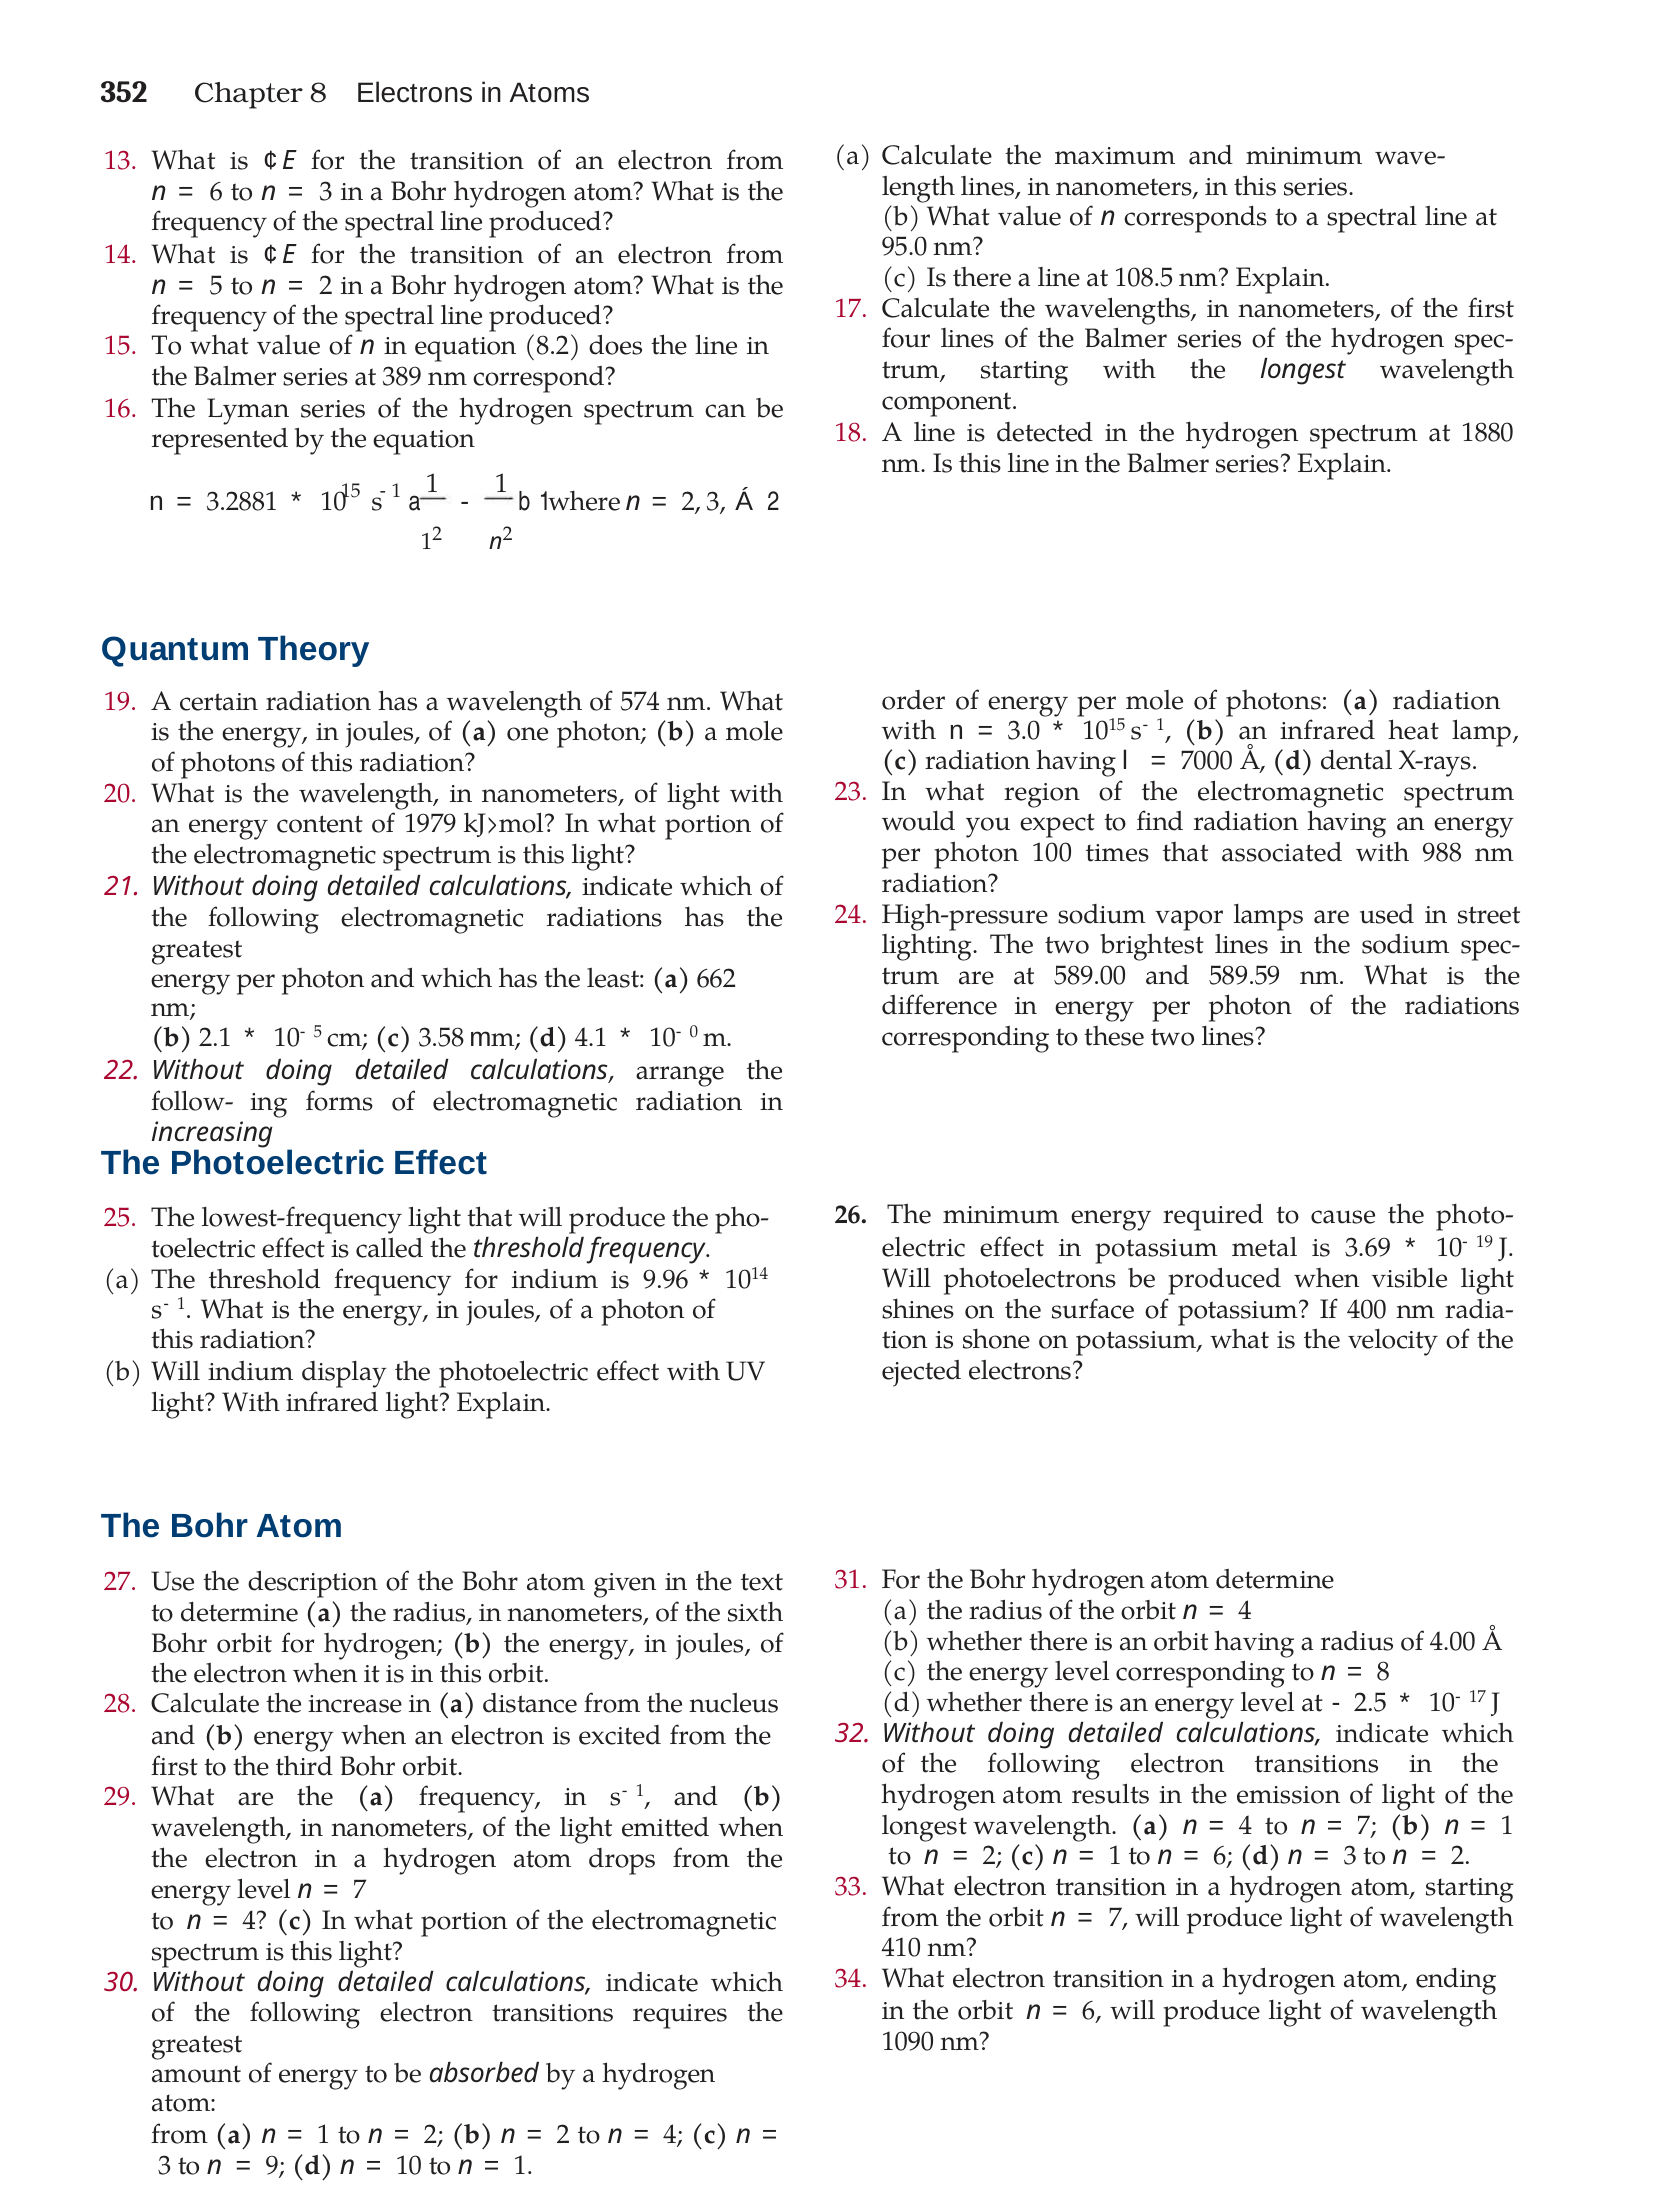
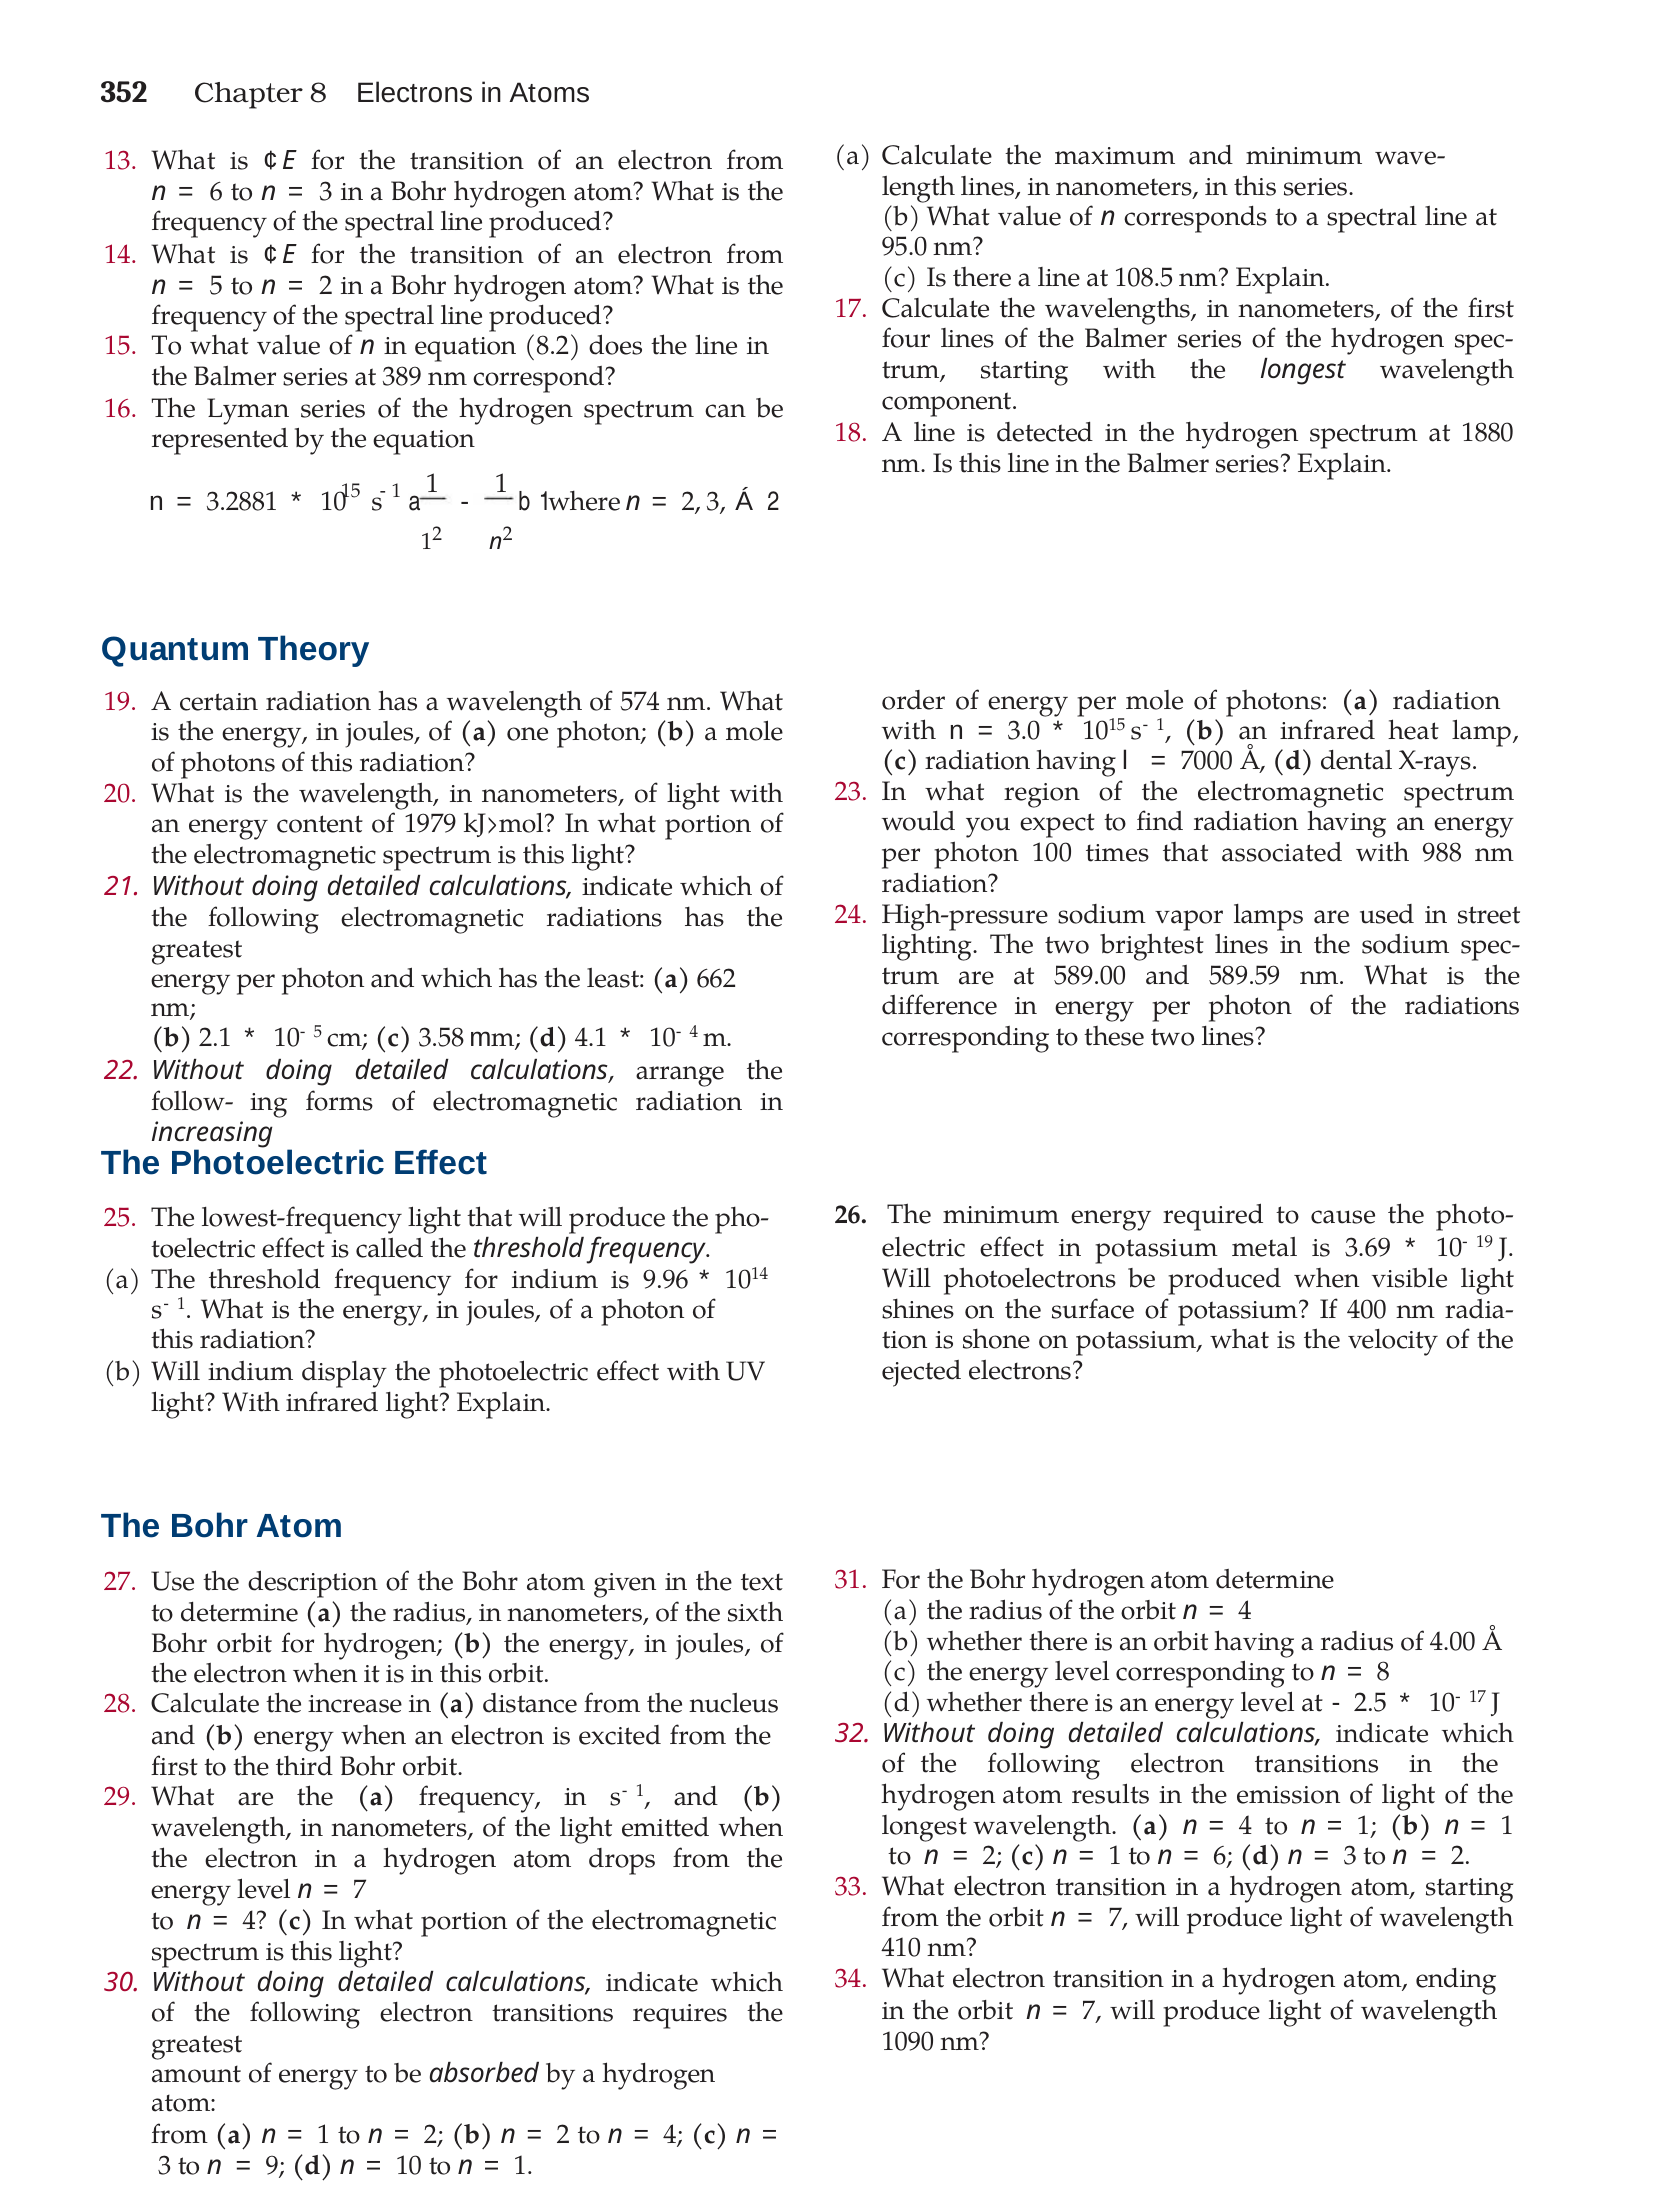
0 at (694, 1032): 0 -> 4
7 at (1367, 1826): 7 -> 1
6 at (1092, 2011): 6 -> 7
